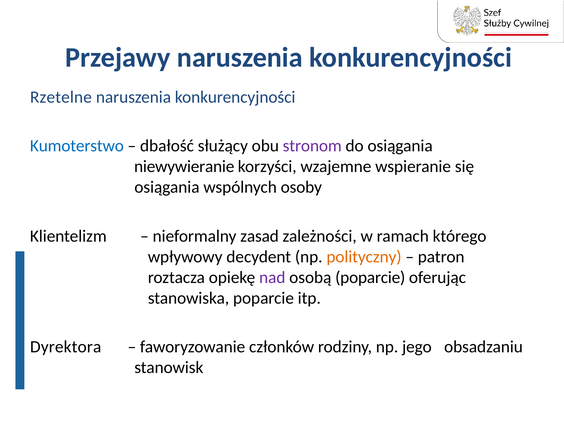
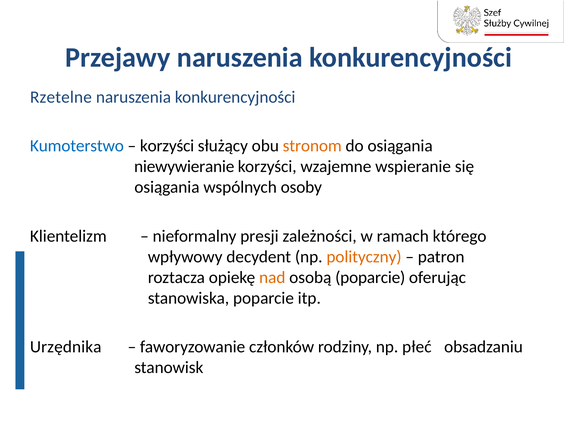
dbałość at (167, 146): dbałość -> korzyści
stronom colour: purple -> orange
zasad: zasad -> presji
nad colour: purple -> orange
Dyrektora: Dyrektora -> Urzędnika
jego: jego -> płeć
